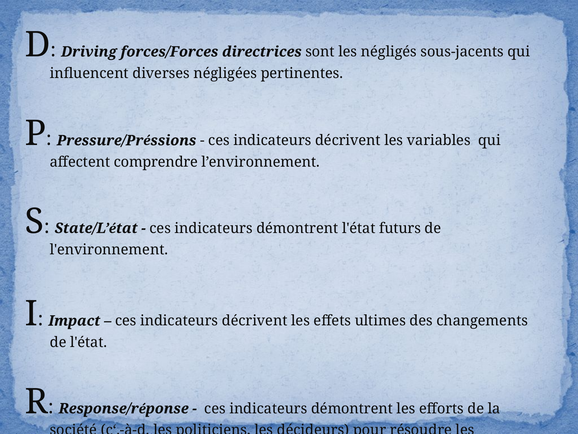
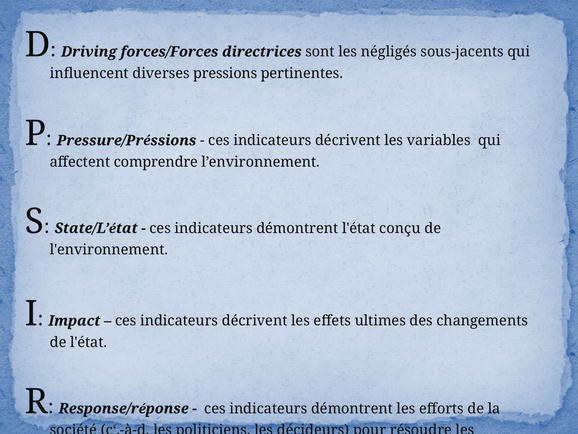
négligées: négligées -> pressions
futurs: futurs -> conçu
